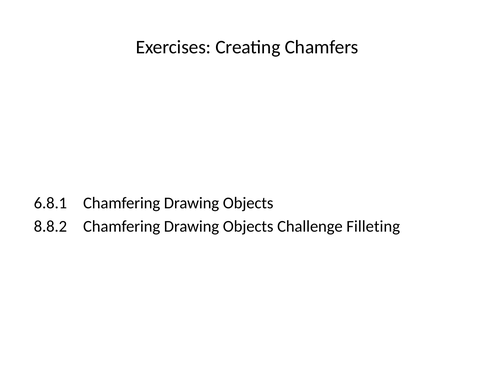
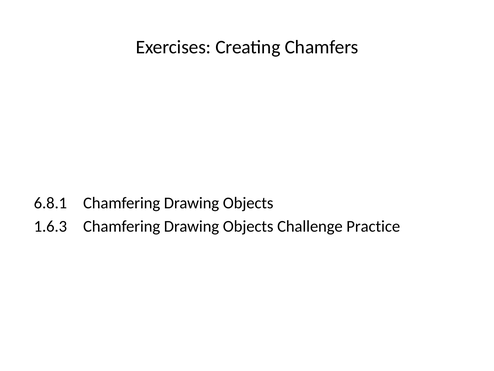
8.8.2: 8.8.2 -> 1.6.3
Filleting: Filleting -> Practice
